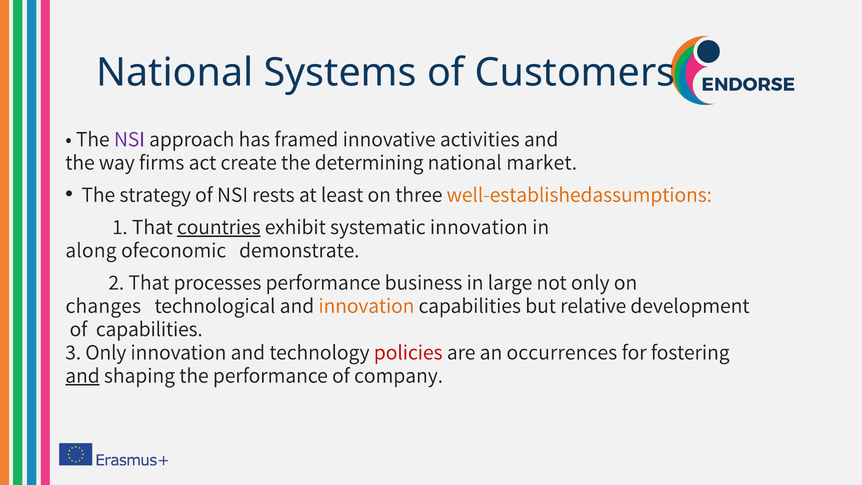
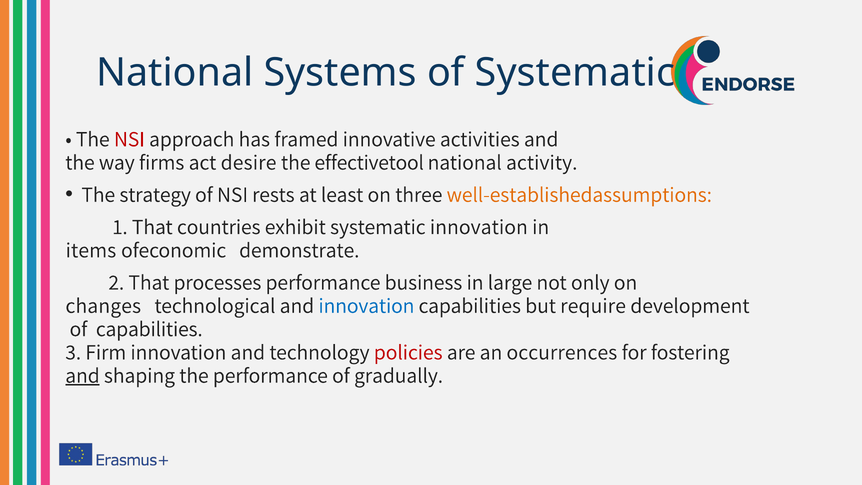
of Customers: Customers -> Systematic
NSI at (129, 139) colour: purple -> red
create: create -> desire
determining: determining -> effectivetool
market: market -> activity
countries underline: present -> none
along: along -> items
innovation at (366, 306) colour: orange -> blue
relative: relative -> require
3 Only: Only -> Firm
company: company -> gradually
